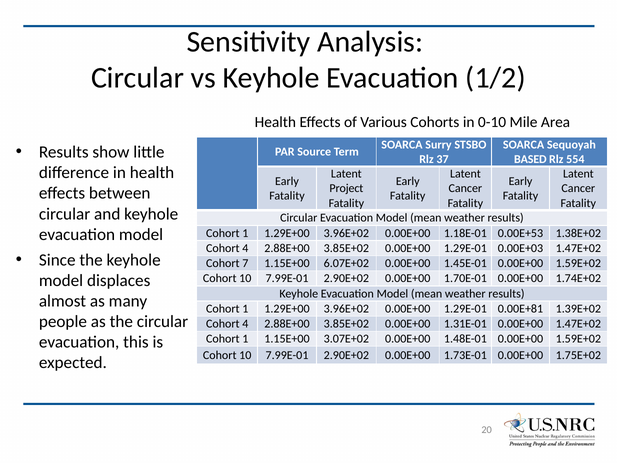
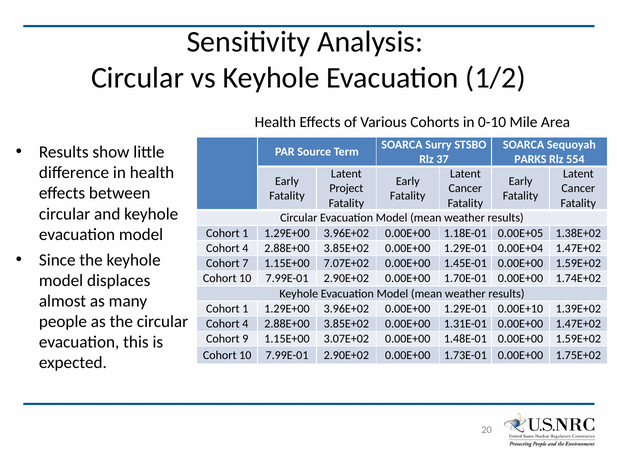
BASED: BASED -> PARKS
0.00E+53: 0.00E+53 -> 0.00E+05
0.00E+03: 0.00E+03 -> 0.00E+04
6.07E+02: 6.07E+02 -> 7.07E+02
0.00E+81: 0.00E+81 -> 0.00E+10
1 at (245, 339): 1 -> 9
